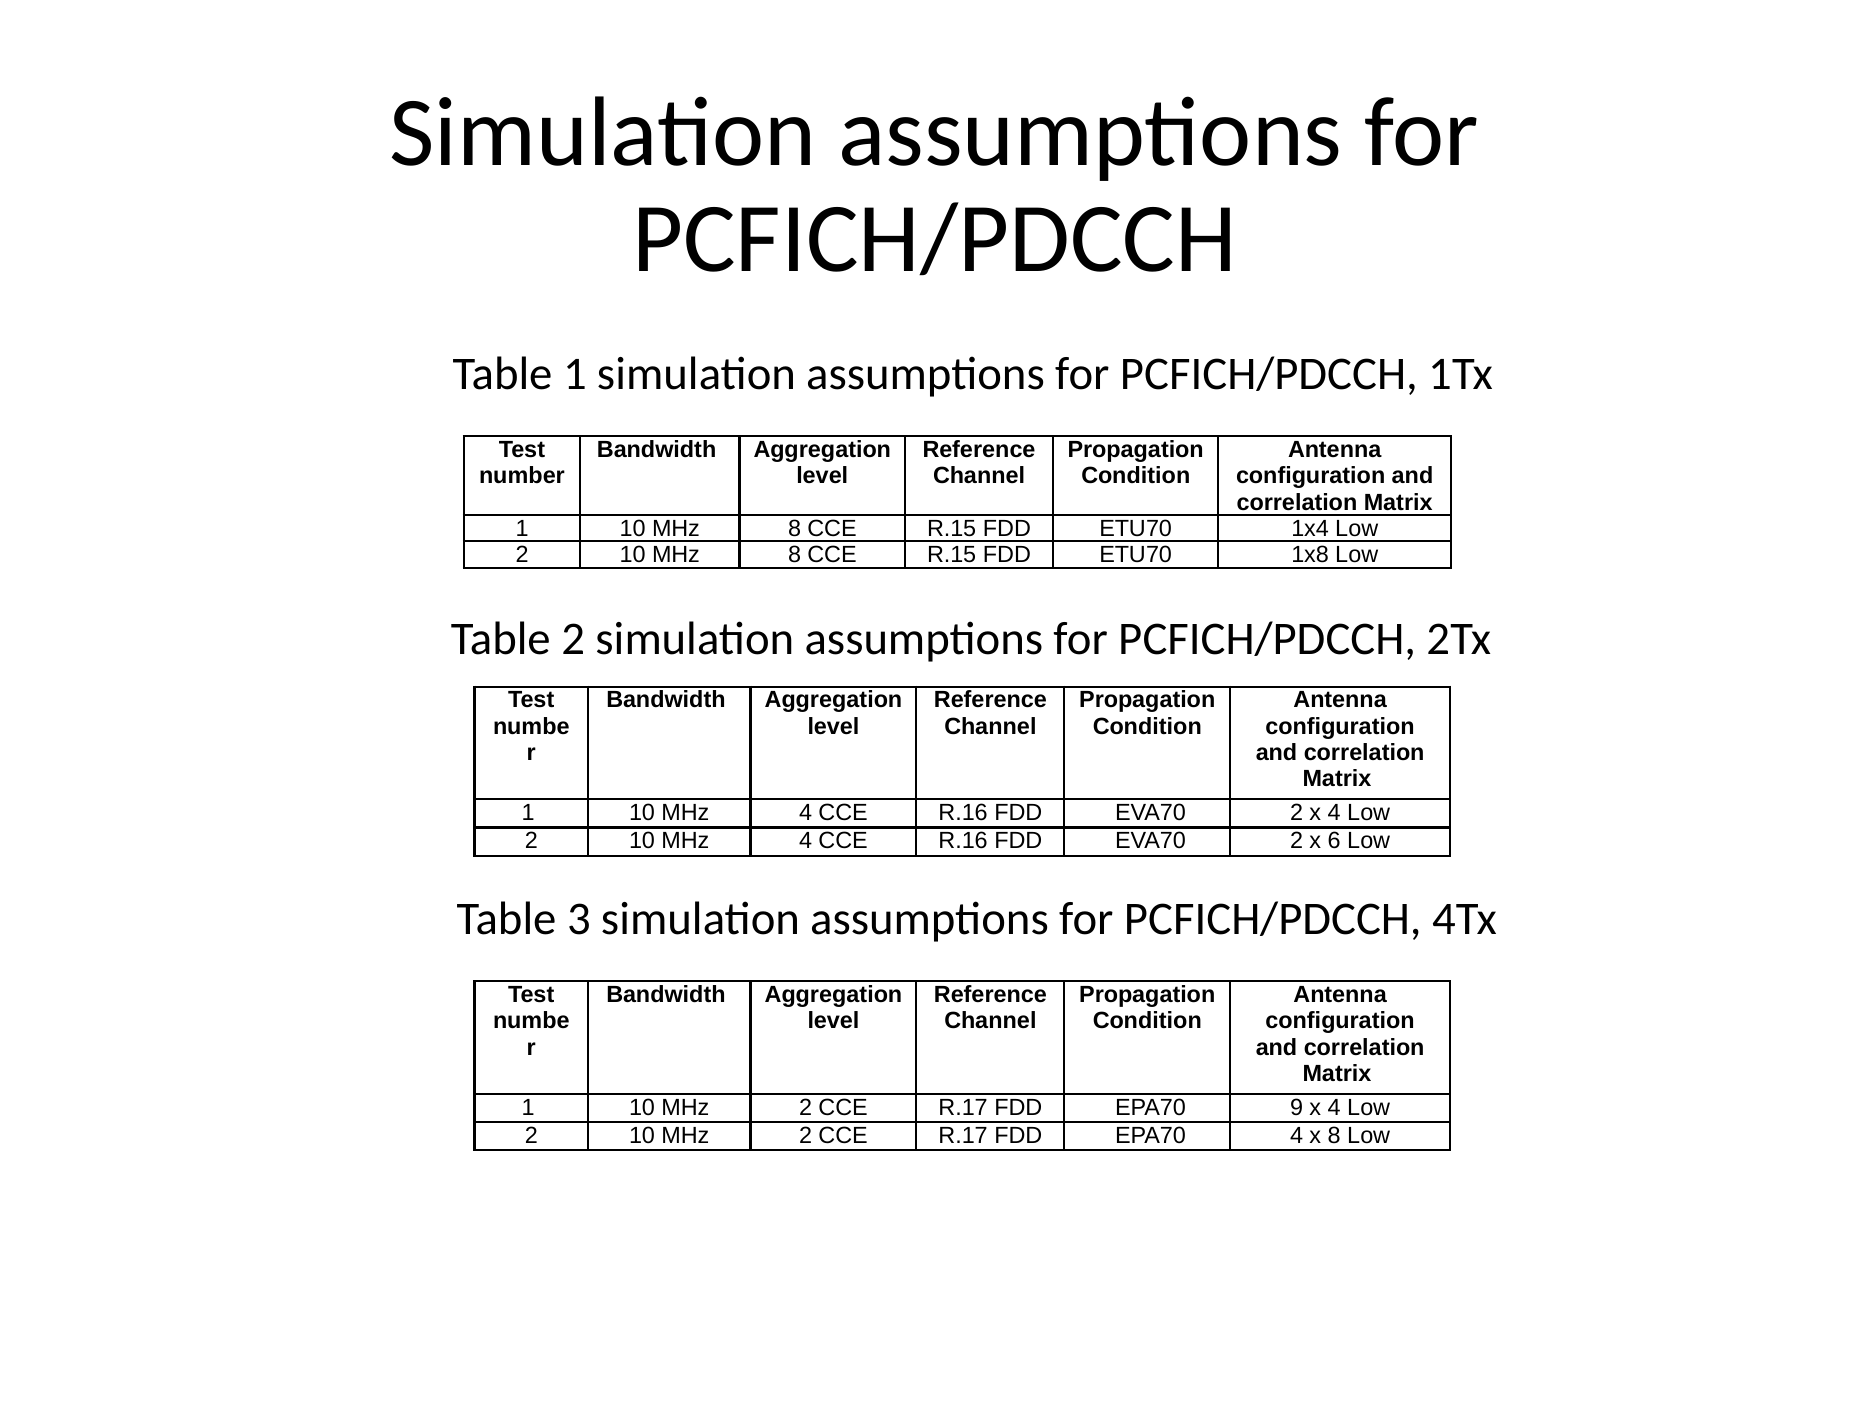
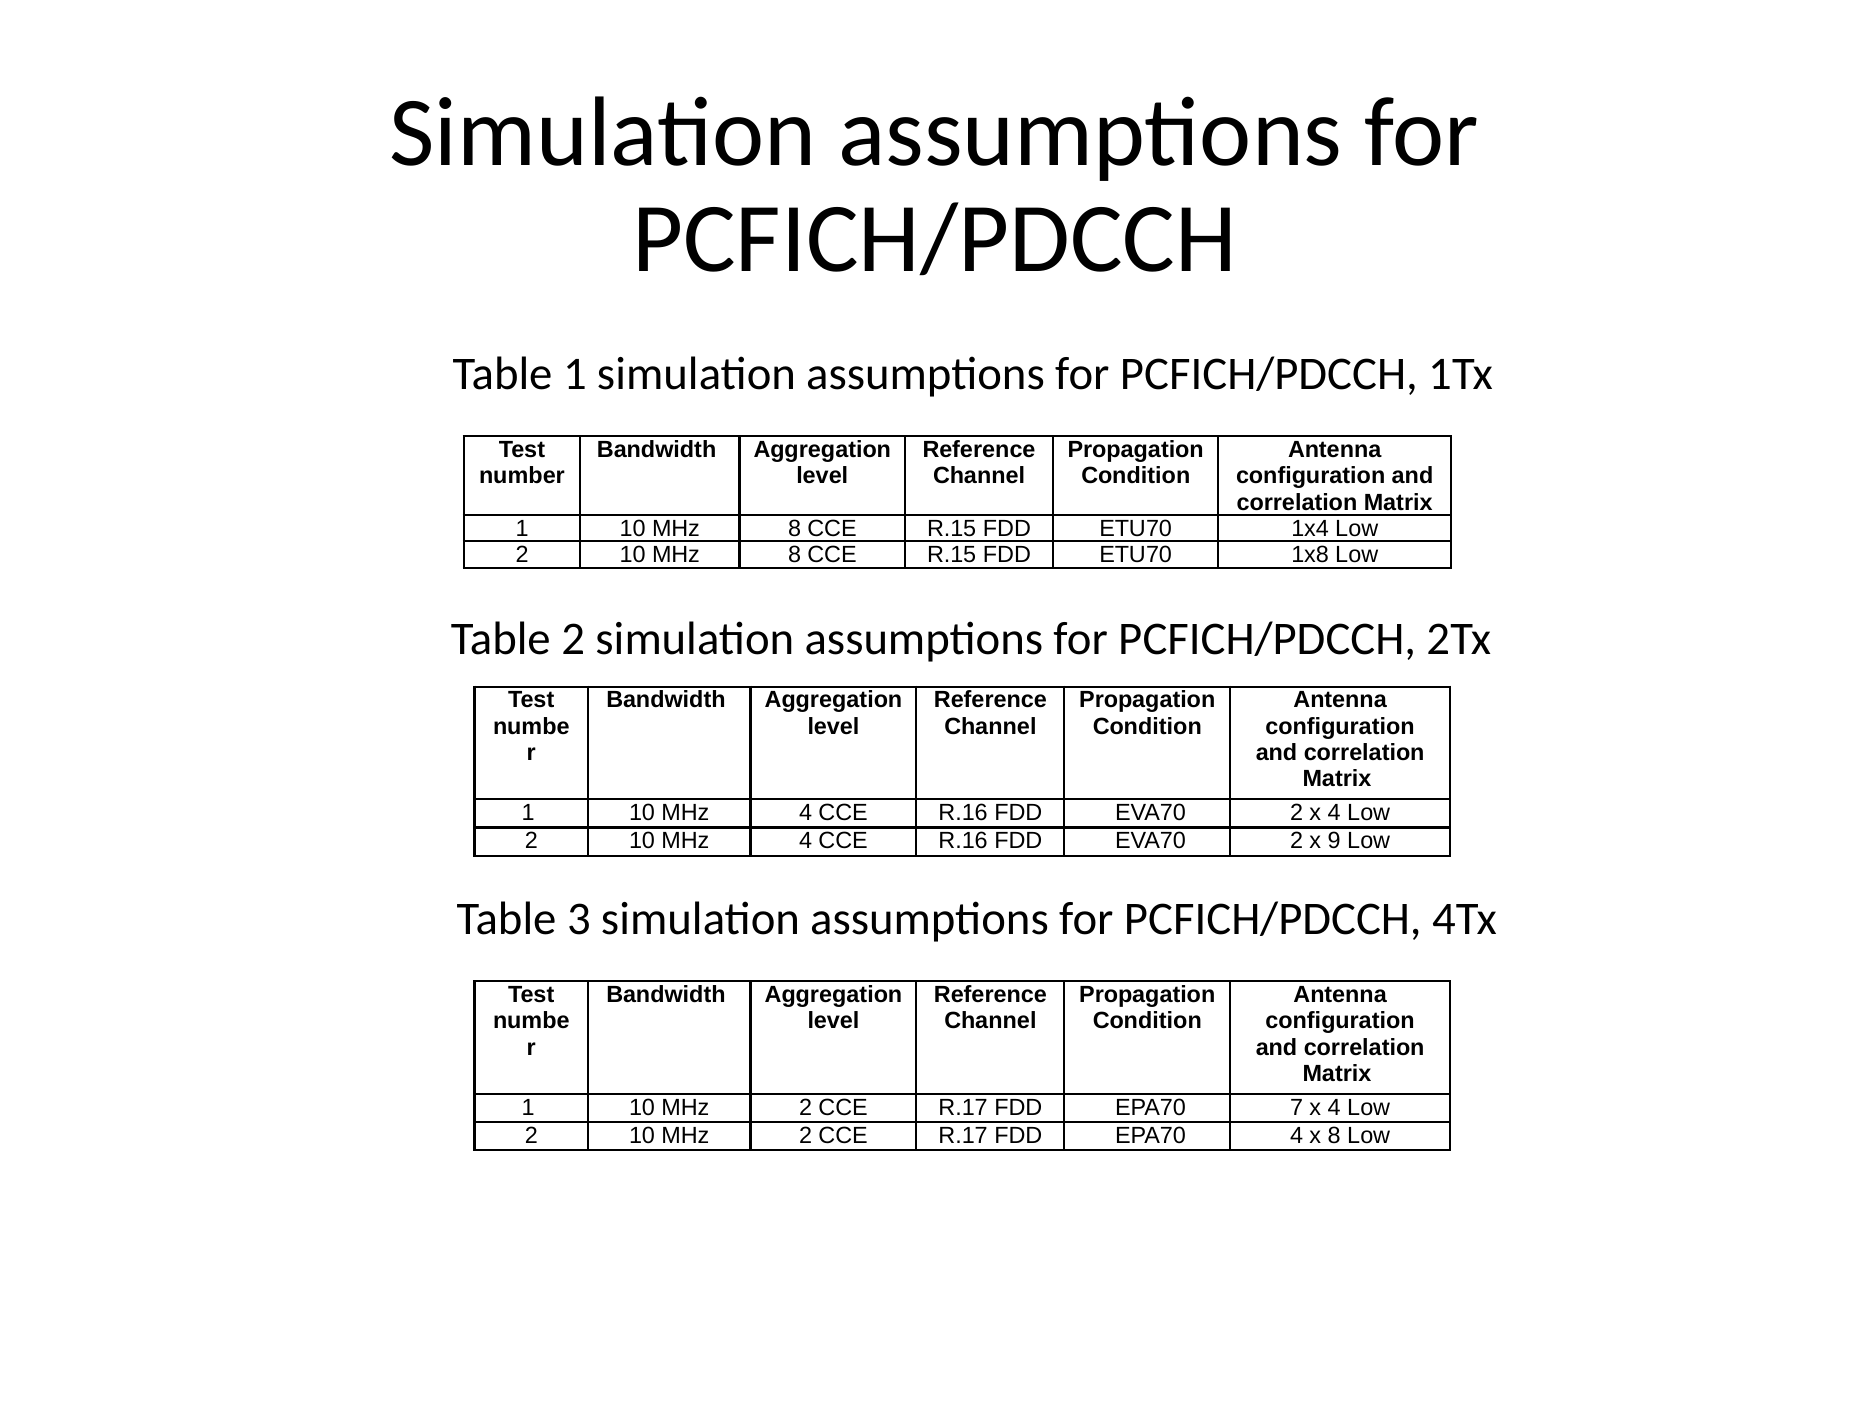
6: 6 -> 9
9: 9 -> 7
